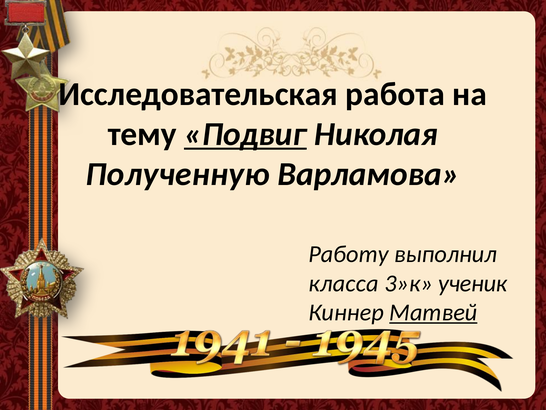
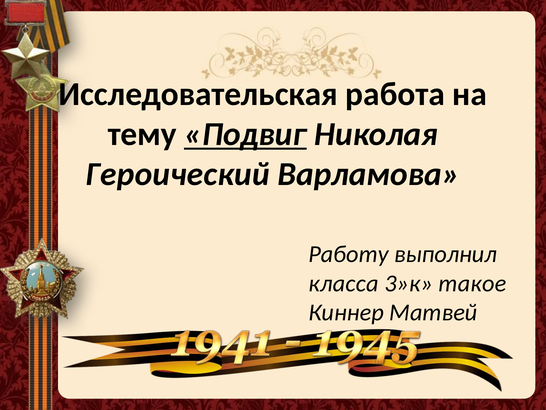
Полученную: Полученную -> Героический
ученик: ученик -> такое
Матвей underline: present -> none
